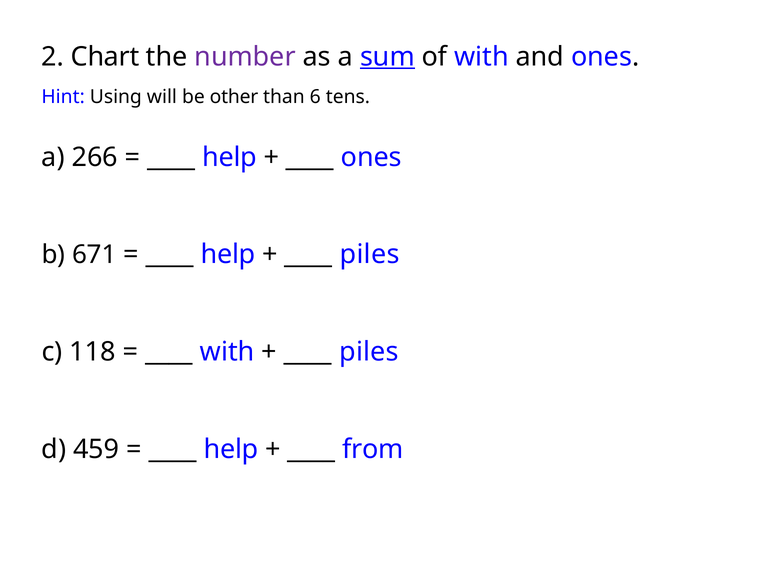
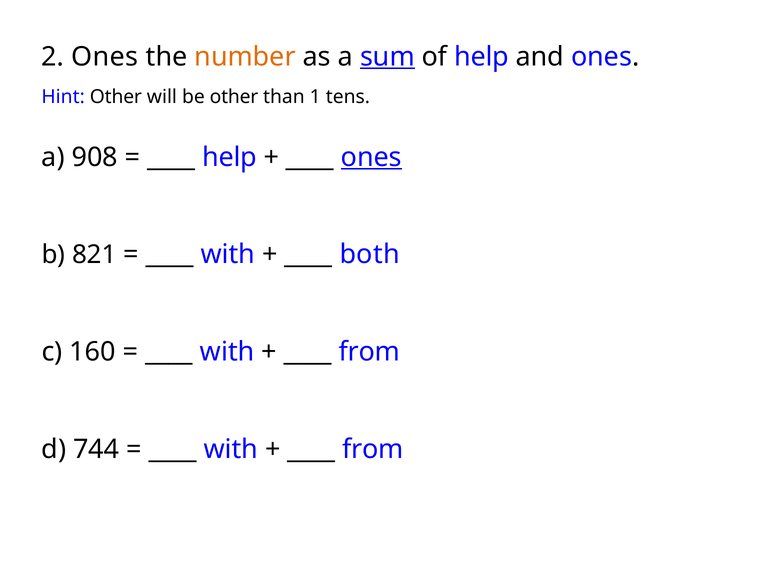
2 Chart: Chart -> Ones
number colour: purple -> orange
of with: with -> help
Hint Using: Using -> Other
6: 6 -> 1
266: 266 -> 908
ones at (371, 157) underline: none -> present
671: 671 -> 821
help at (228, 255): help -> with
piles at (370, 255): piles -> both
118: 118 -> 160
piles at (369, 352): piles -> from
459: 459 -> 744
help at (231, 449): help -> with
